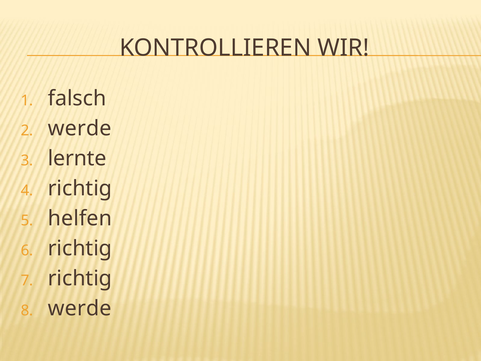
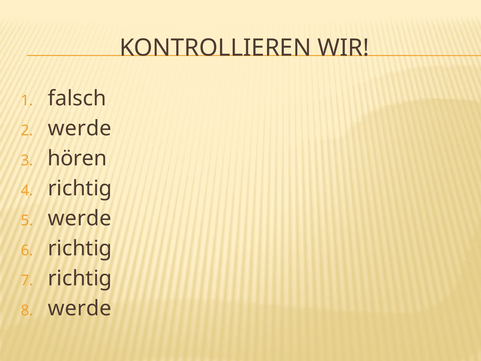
lernte: lernte -> hören
helfen at (80, 218): helfen -> werde
